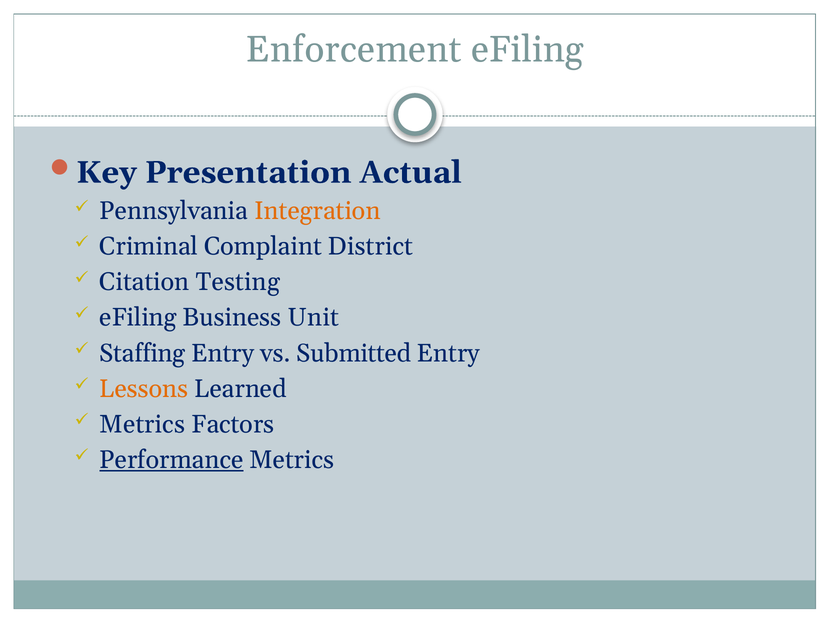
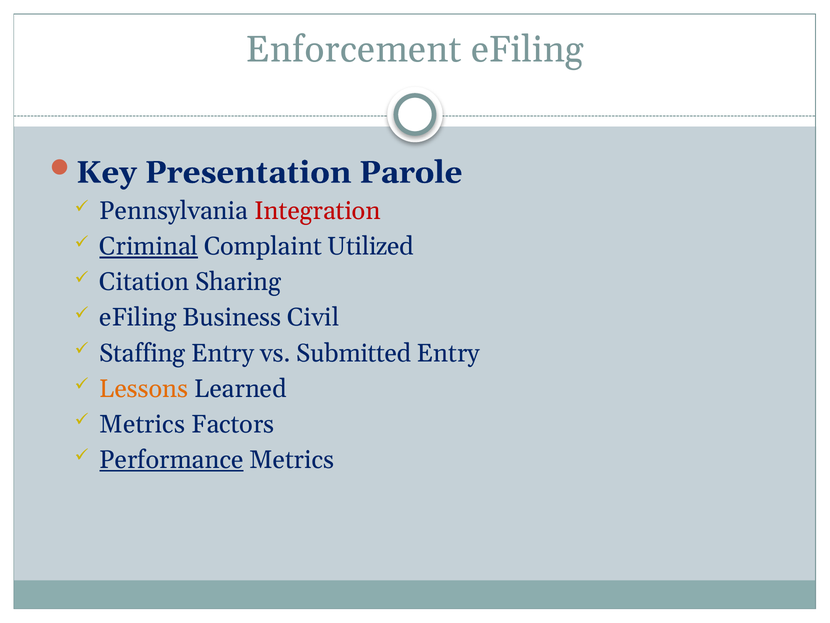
Actual: Actual -> Parole
Integration colour: orange -> red
Criminal underline: none -> present
District: District -> Utilized
Testing: Testing -> Sharing
Unit: Unit -> Civil
